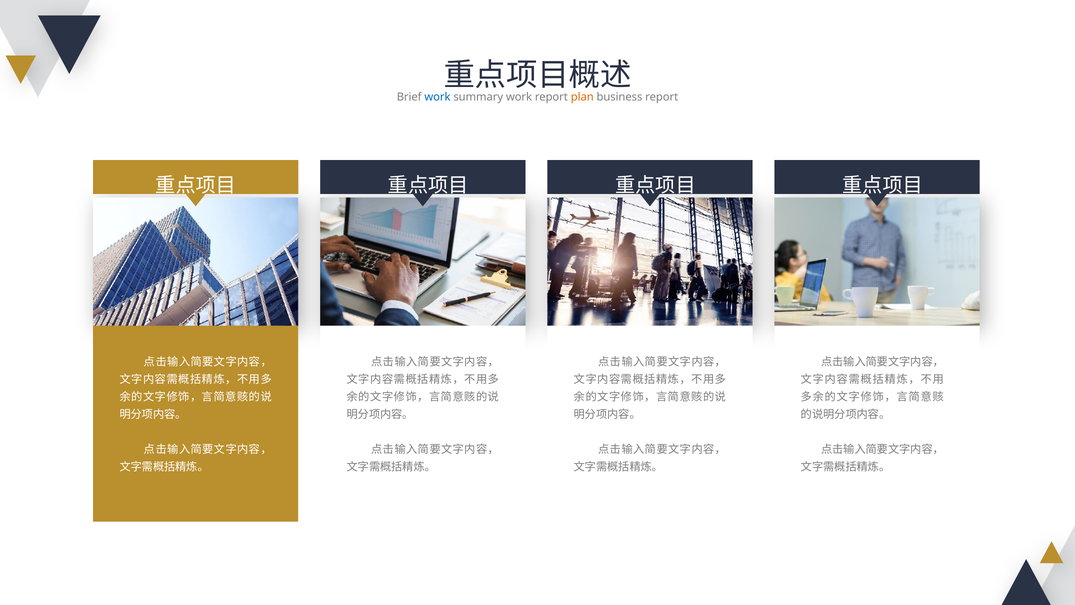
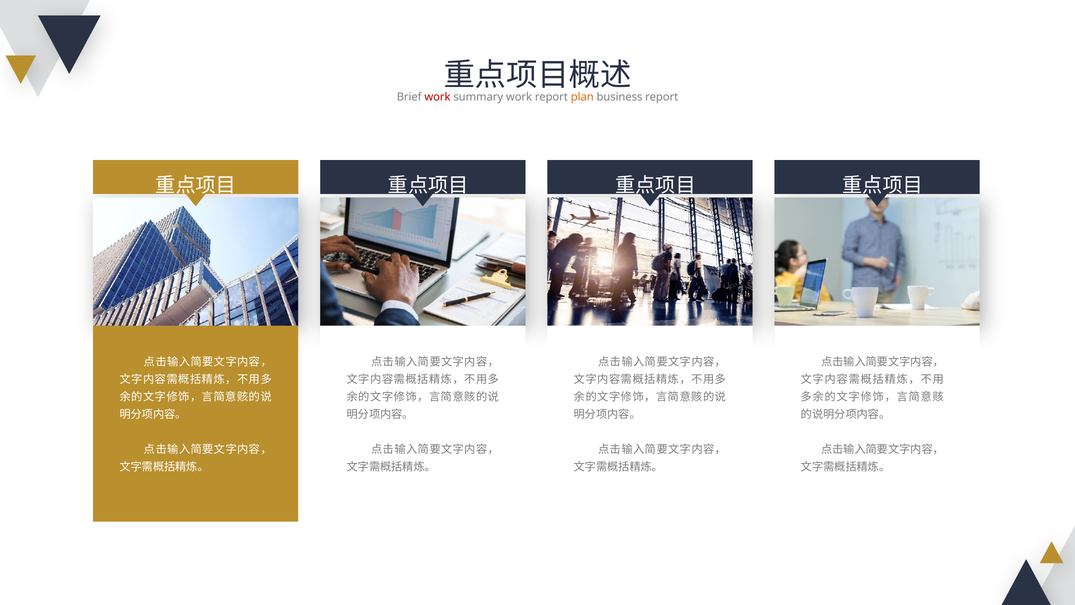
work at (438, 97) colour: blue -> red
